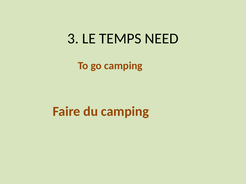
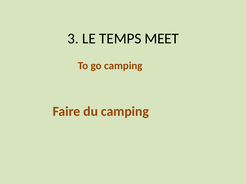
NEED: NEED -> MEET
